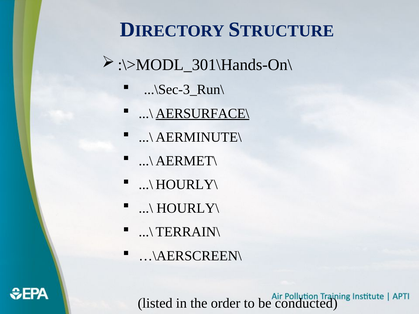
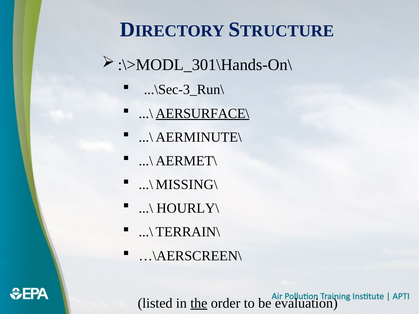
HOURLY\ at (187, 185): HOURLY\ -> MISSING\
the underline: none -> present
conducted: conducted -> evaluation
